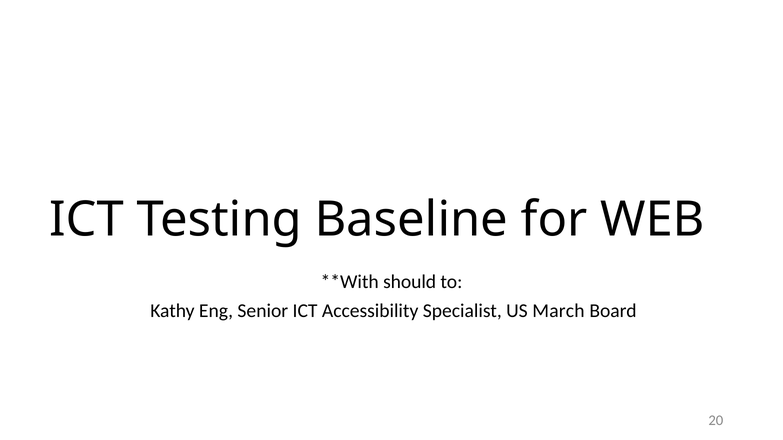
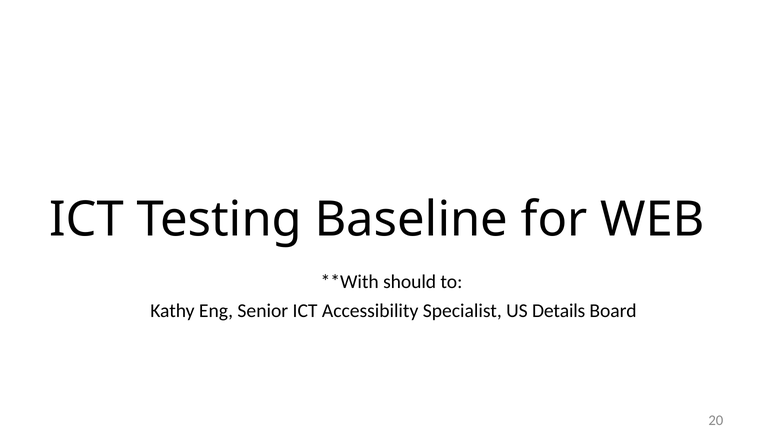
March: March -> Details
